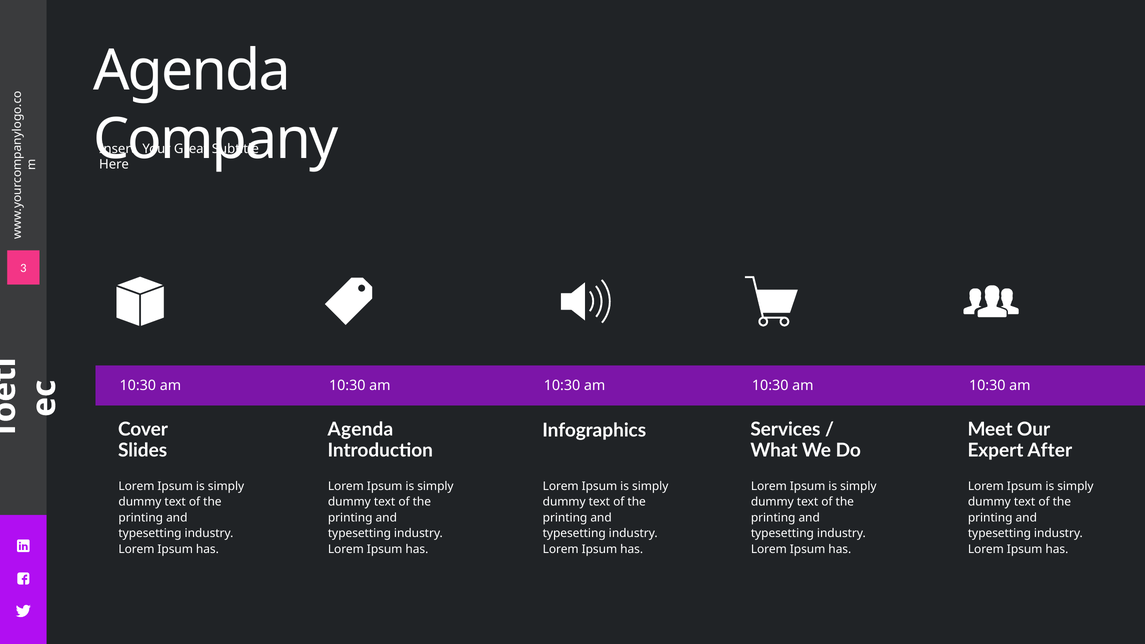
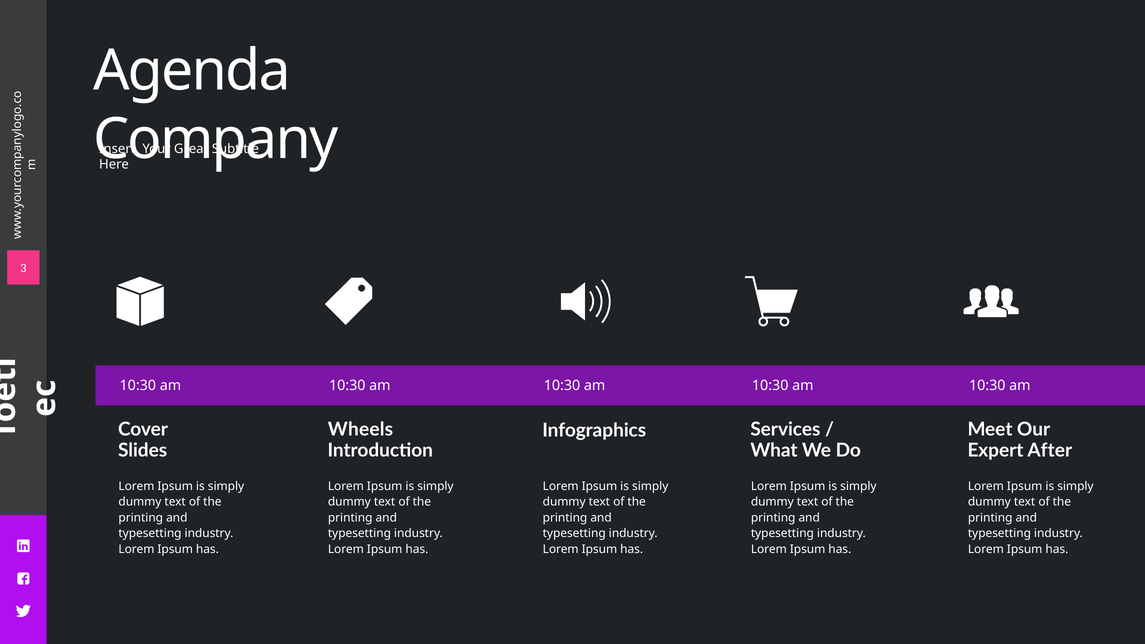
Agenda at (360, 430): Agenda -> Wheels
